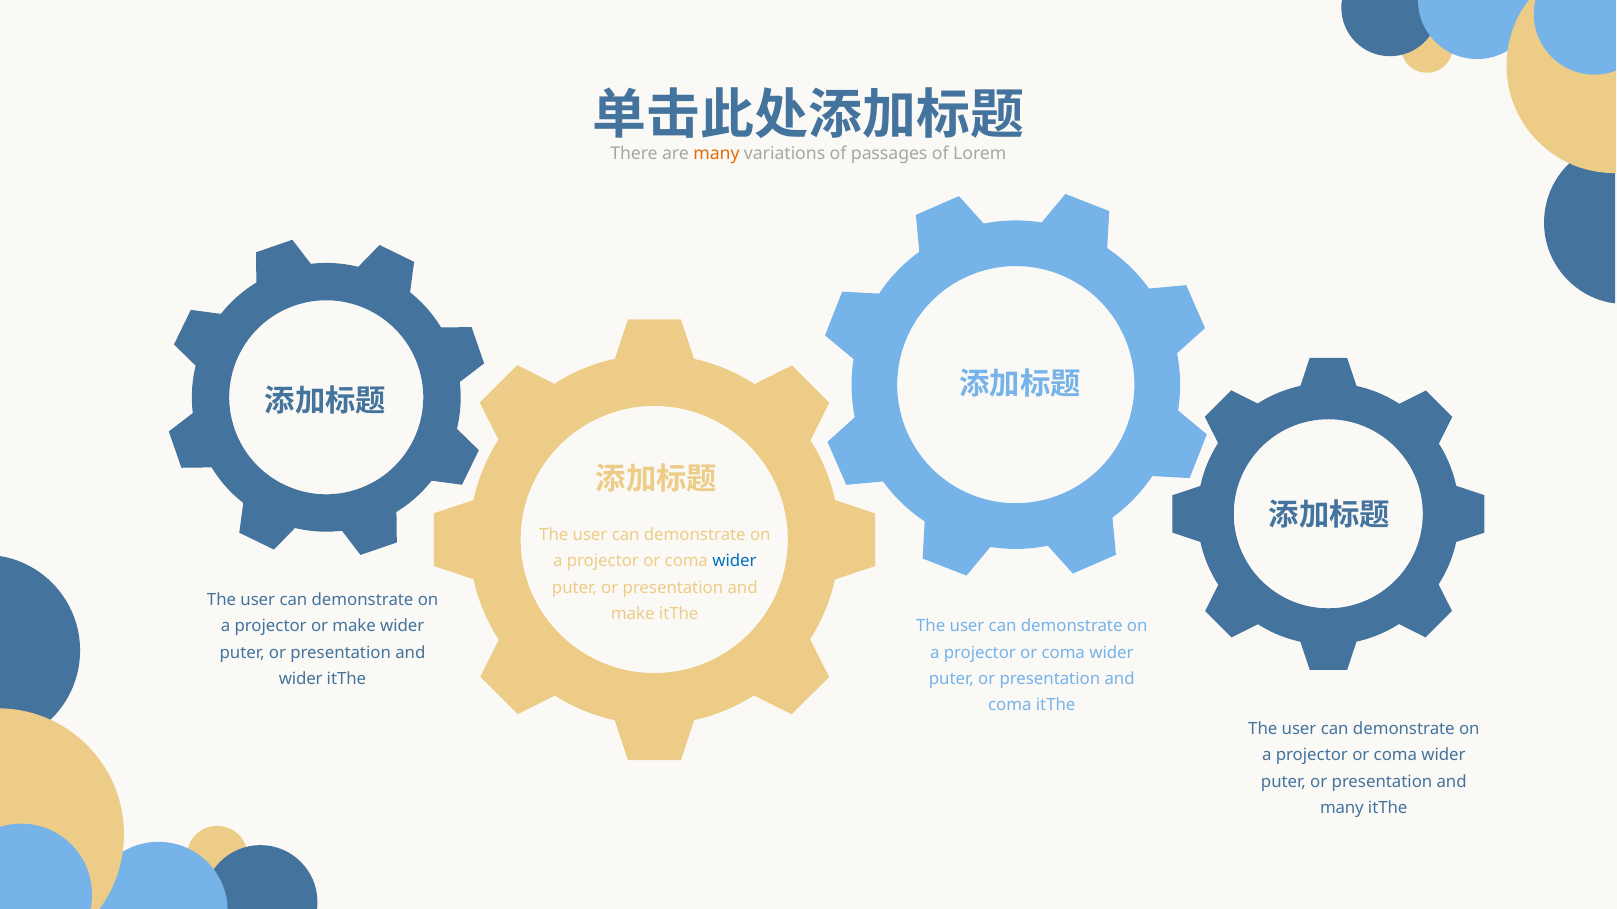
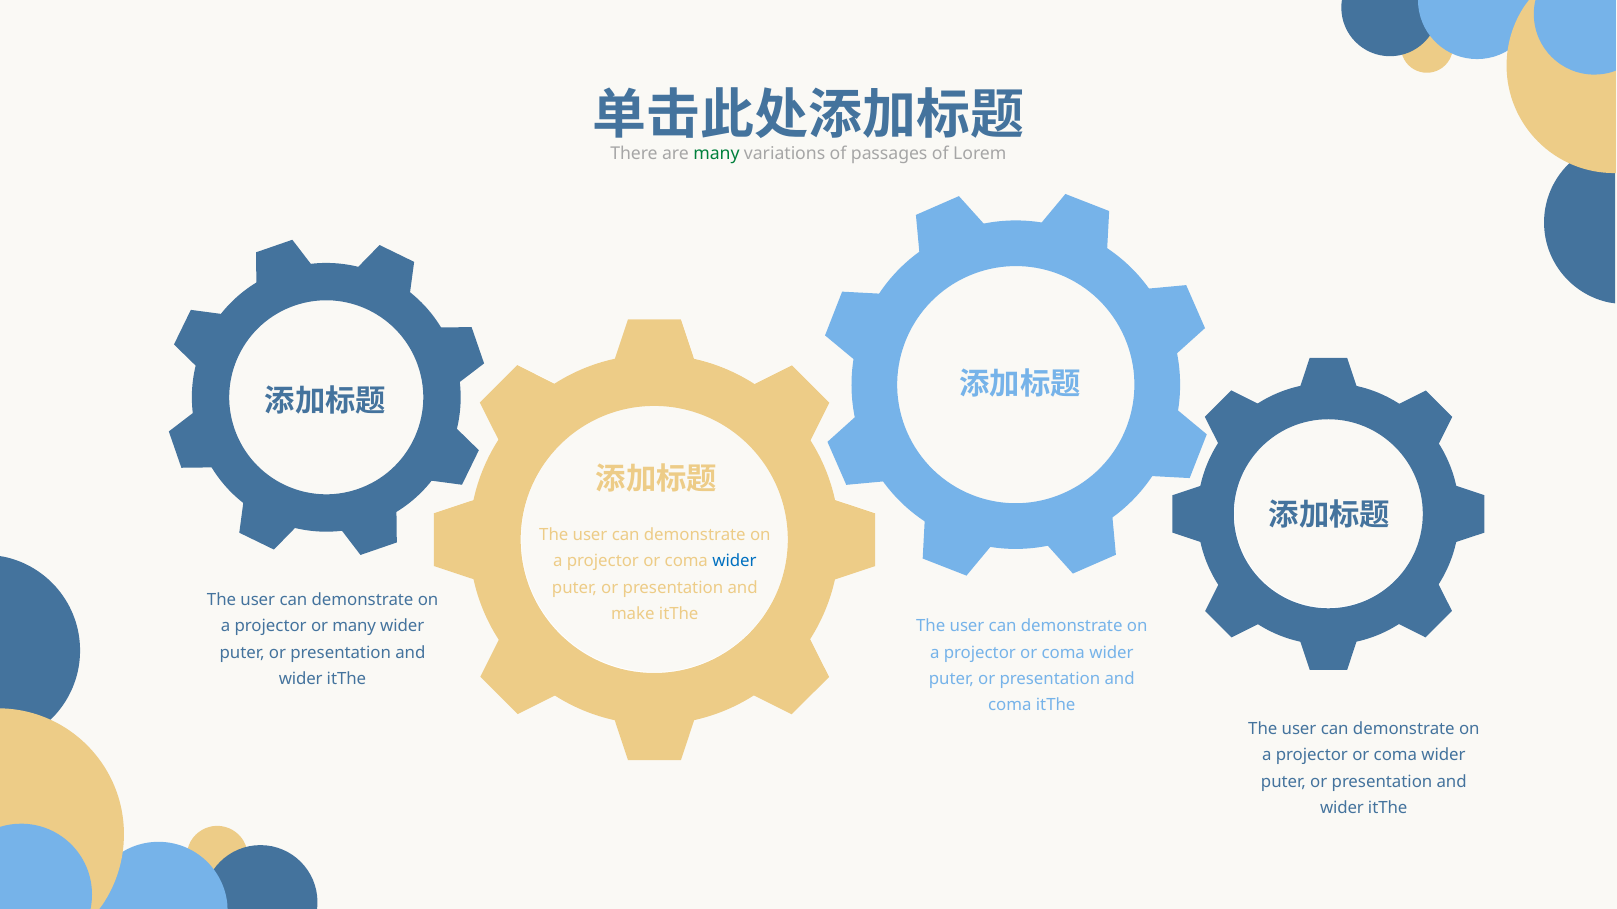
many at (716, 153) colour: orange -> green
or make: make -> many
many at (1342, 808): many -> wider
